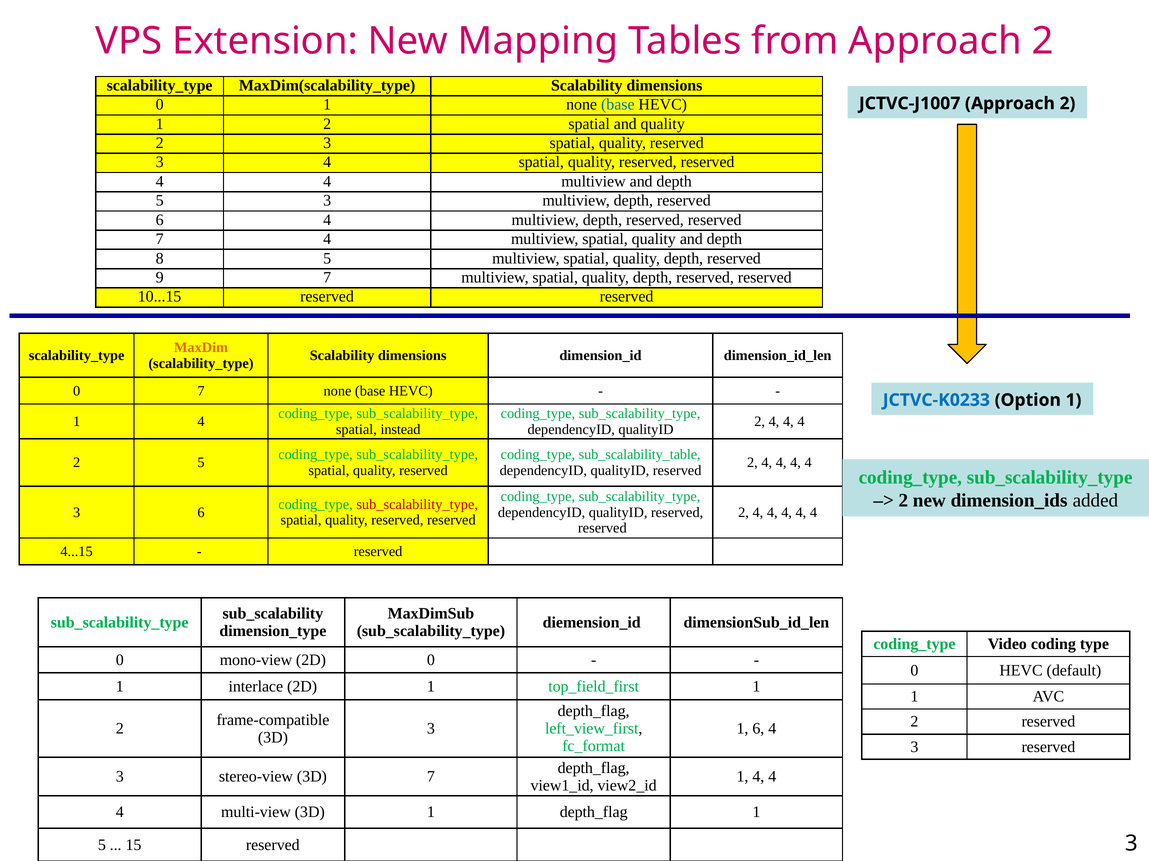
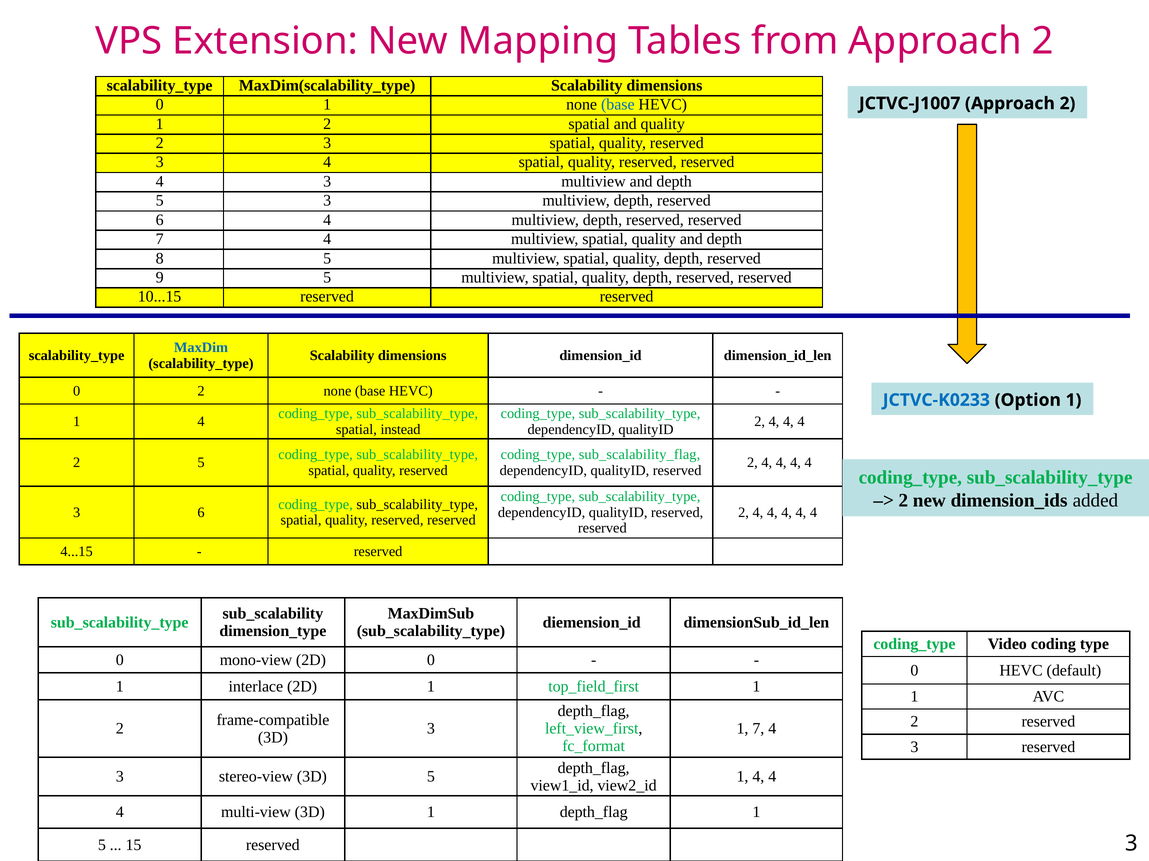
4 at (327, 182): 4 -> 3
9 7: 7 -> 5
MaxDim colour: orange -> blue
0 7: 7 -> 2
sub_scalability_table: sub_scalability_table -> sub_scalability_flag
sub_scalability_type at (417, 505) colour: red -> black
1 6: 6 -> 7
3D 7: 7 -> 5
